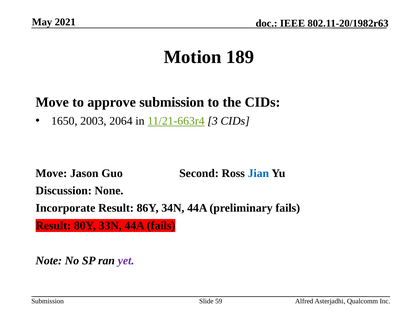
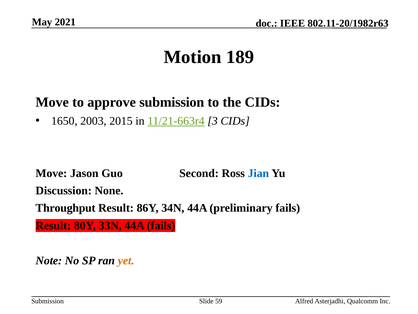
2064: 2064 -> 2015
Incorporate: Incorporate -> Throughput
yet colour: purple -> orange
